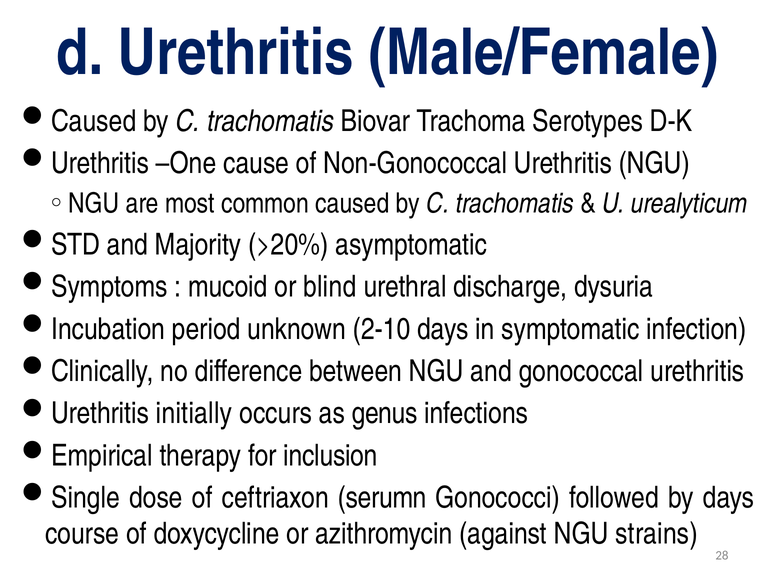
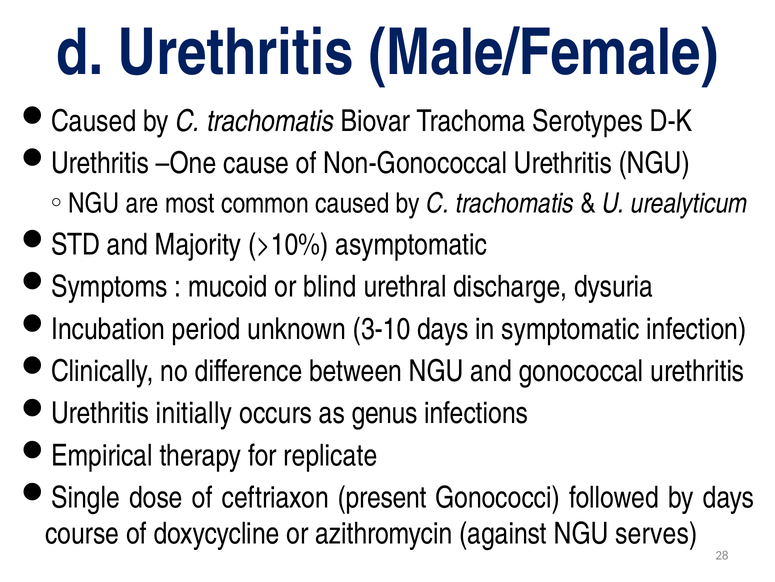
>20%: >20% -> >10%
2-10: 2-10 -> 3-10
inclusion: inclusion -> replicate
serumn: serumn -> present
strains: strains -> serves
